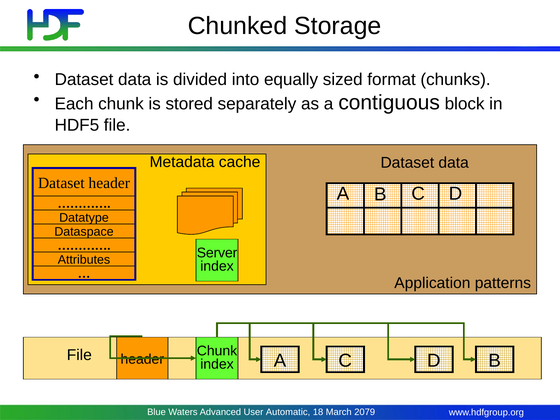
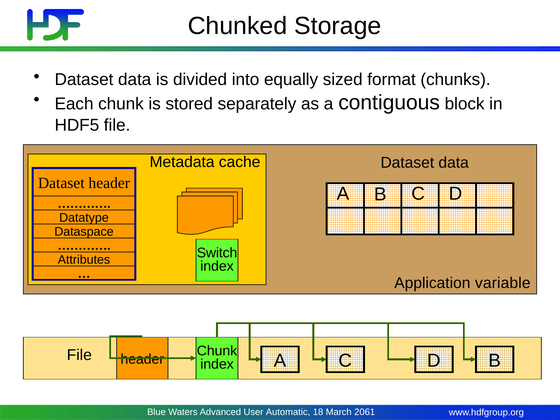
Server: Server -> Switch
patterns: patterns -> variable
2079: 2079 -> 2061
